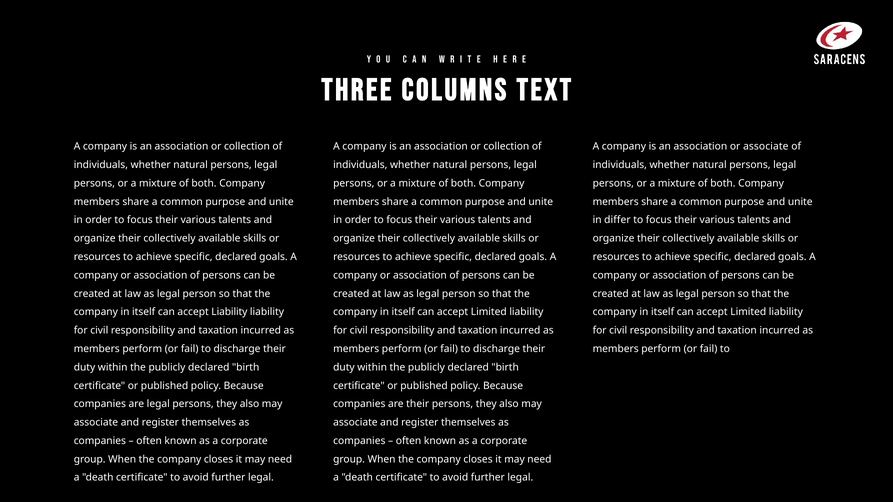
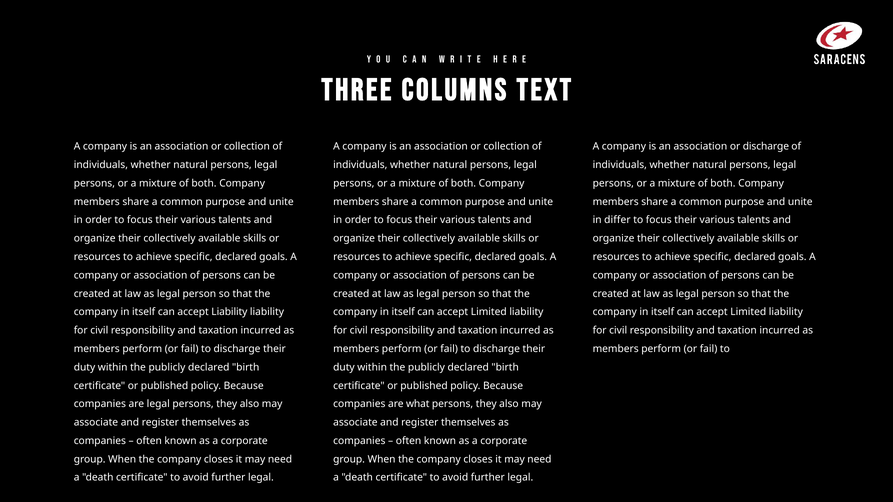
or associate: associate -> discharge
are their: their -> what
